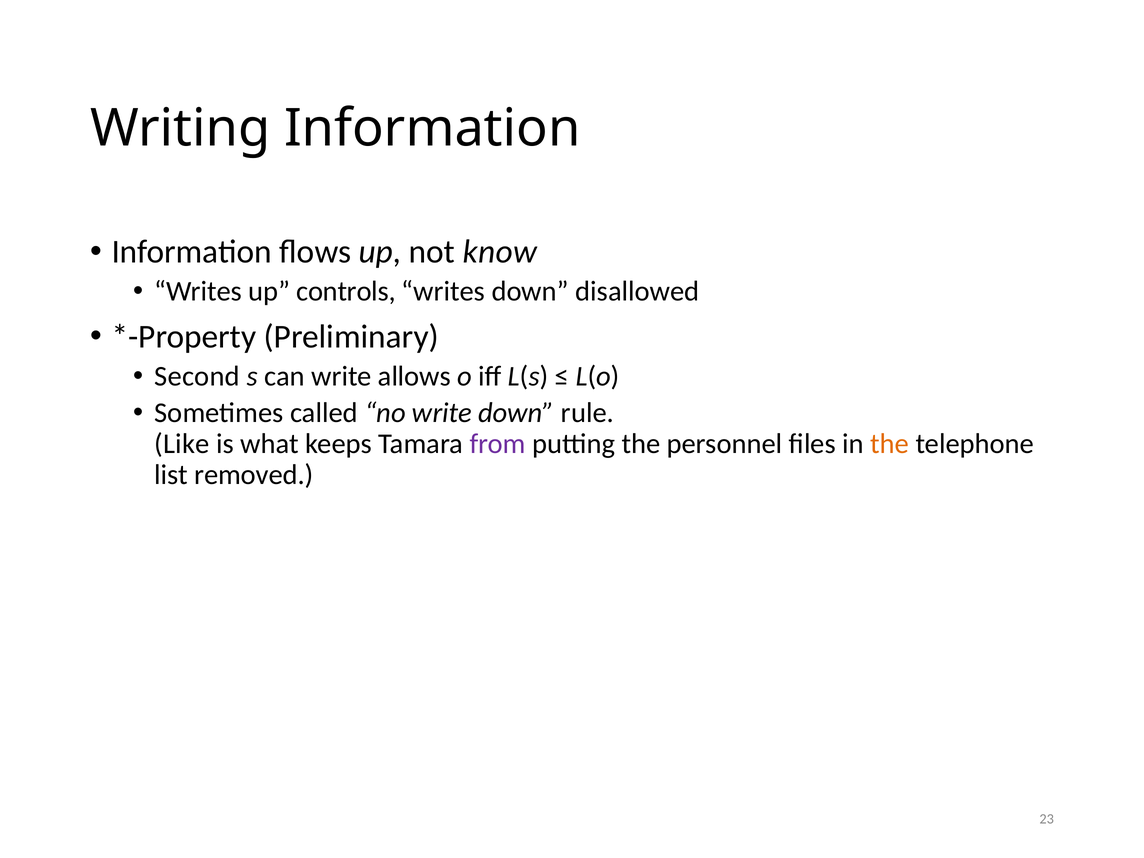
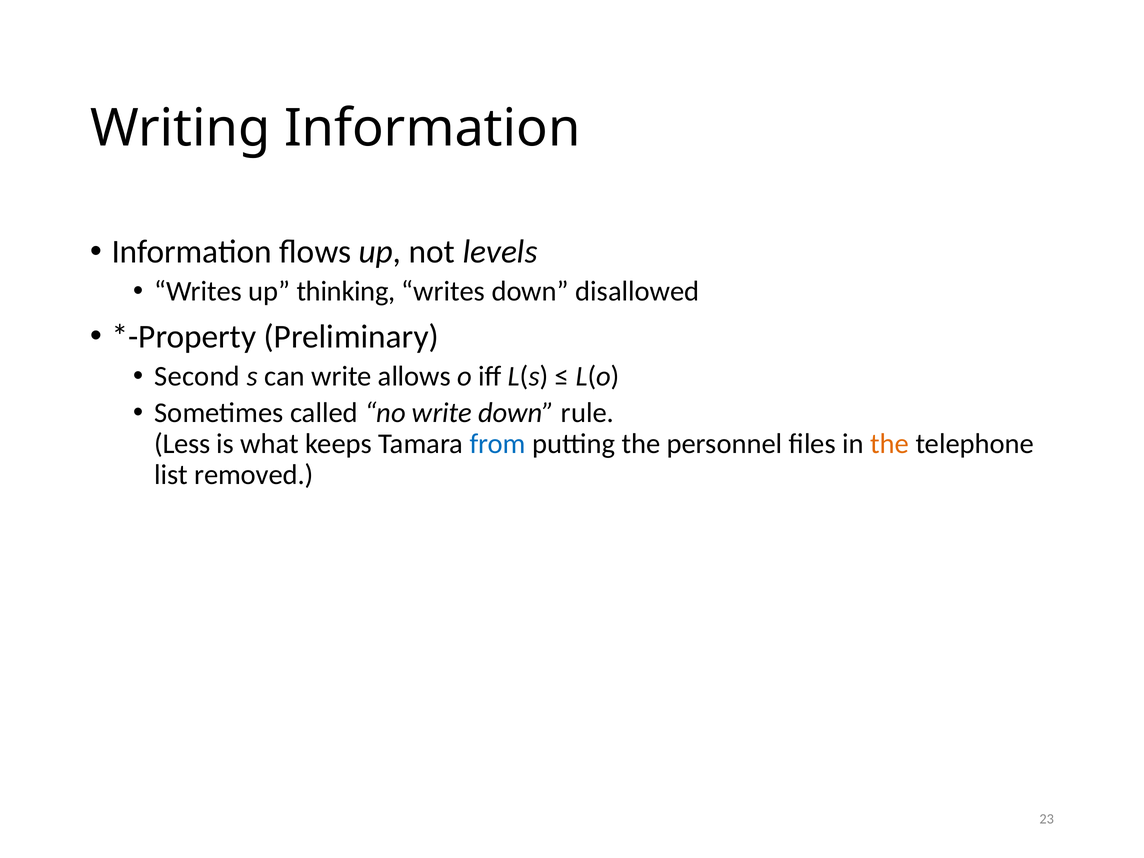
know: know -> levels
controls: controls -> thinking
Like: Like -> Less
from colour: purple -> blue
